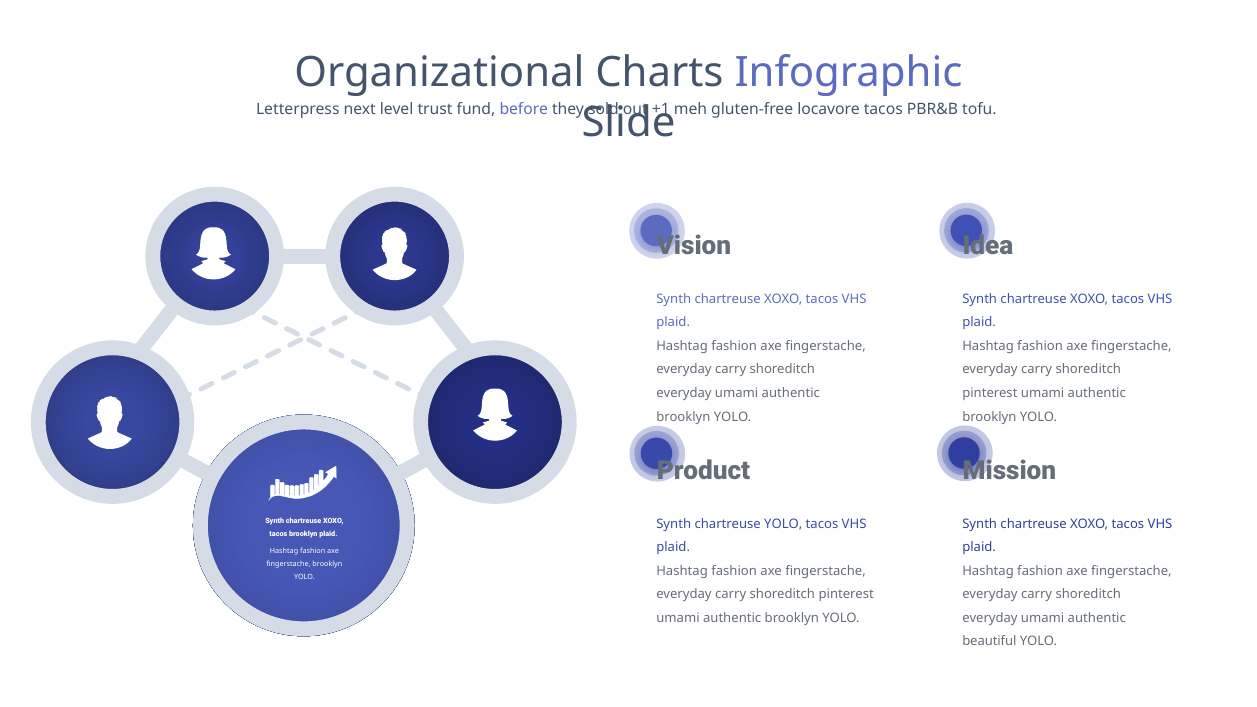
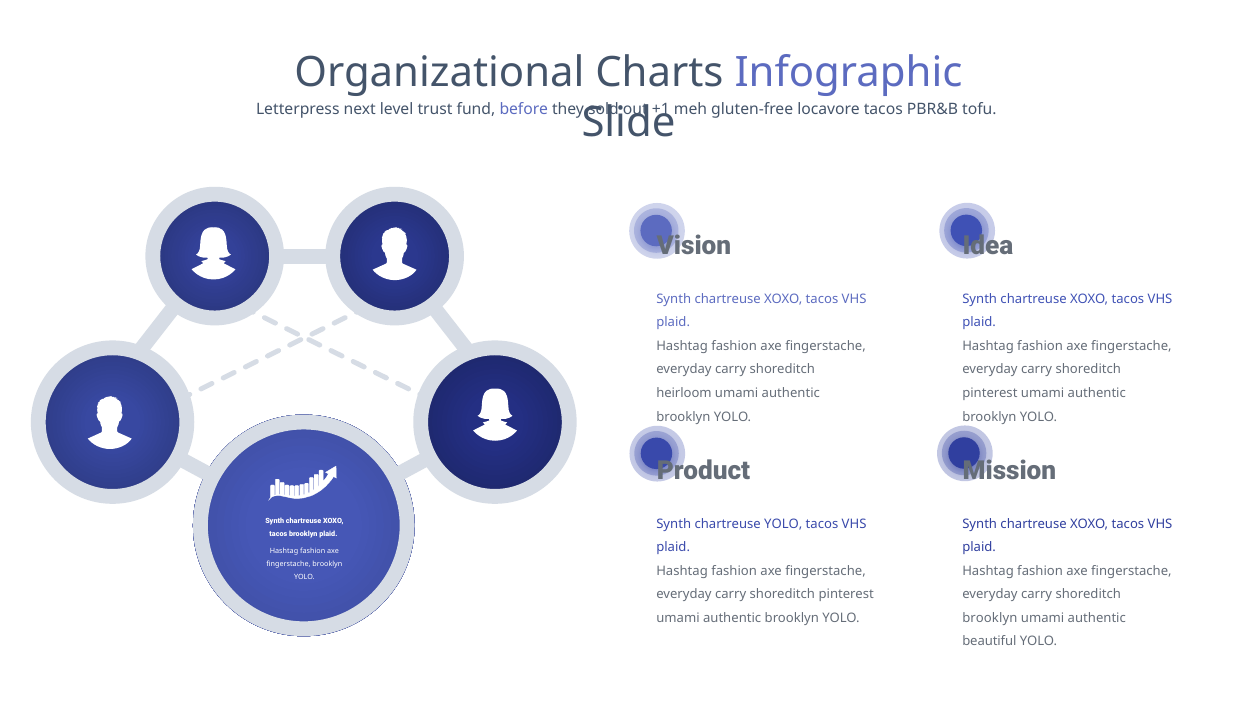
everyday at (684, 393): everyday -> heirloom
everyday at (990, 618): everyday -> brooklyn
